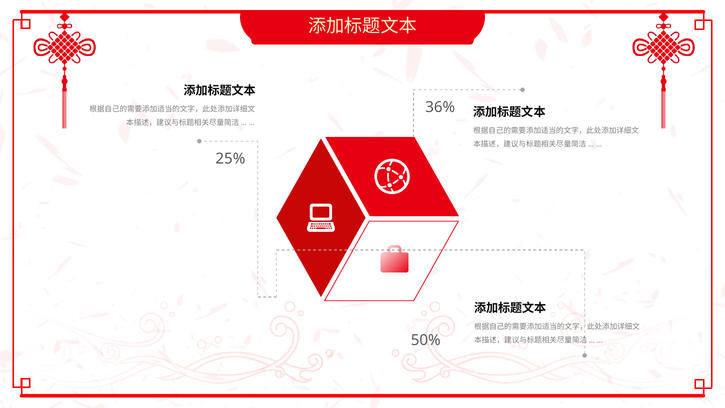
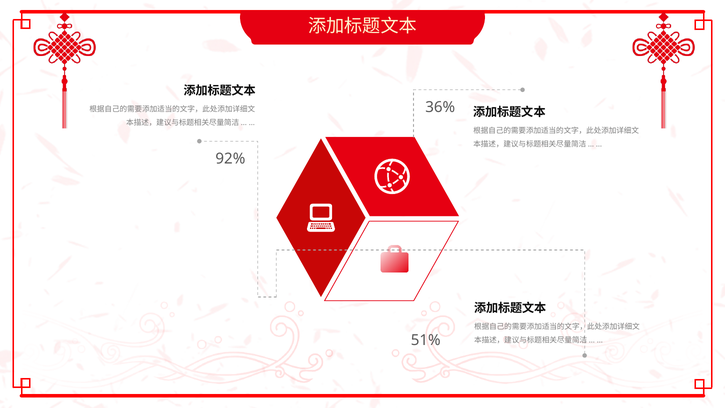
25%: 25% -> 92%
50%: 50% -> 51%
